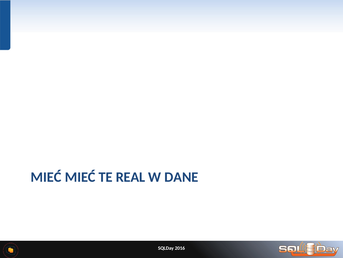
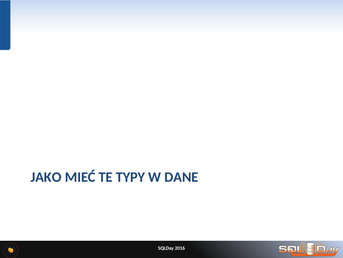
MIEĆ at (46, 177): MIEĆ -> JAKO
REAL: REAL -> TYPY
